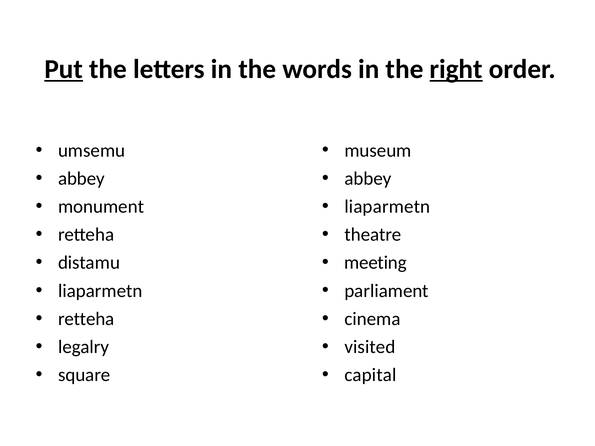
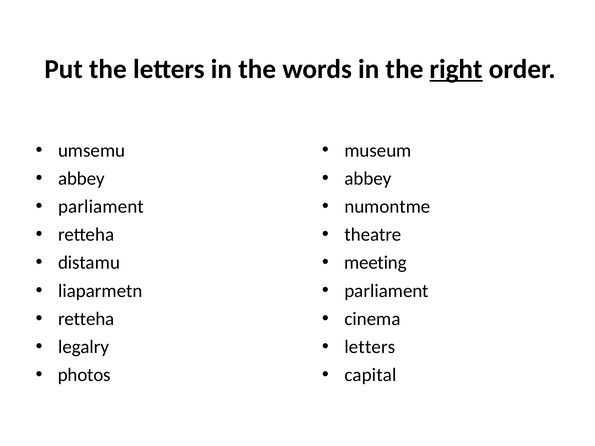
Put underline: present -> none
monument at (101, 207): monument -> parliament
liaparmetn at (387, 207): liaparmetn -> numontme
visited at (370, 347): visited -> letters
square: square -> photos
